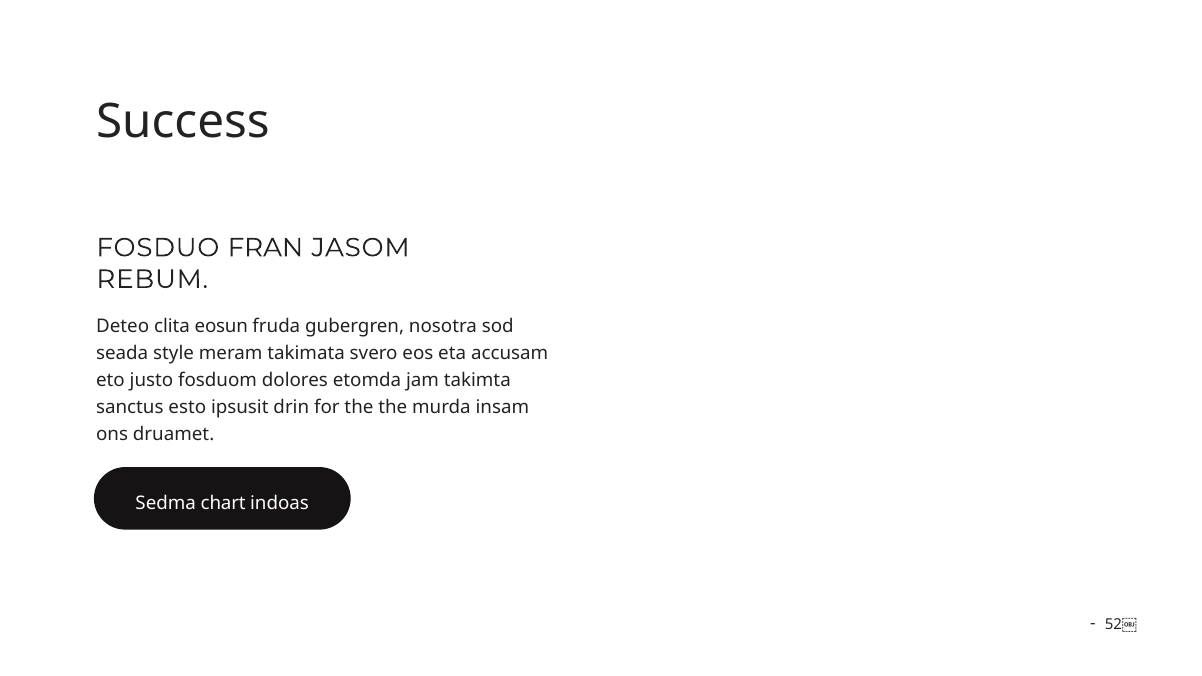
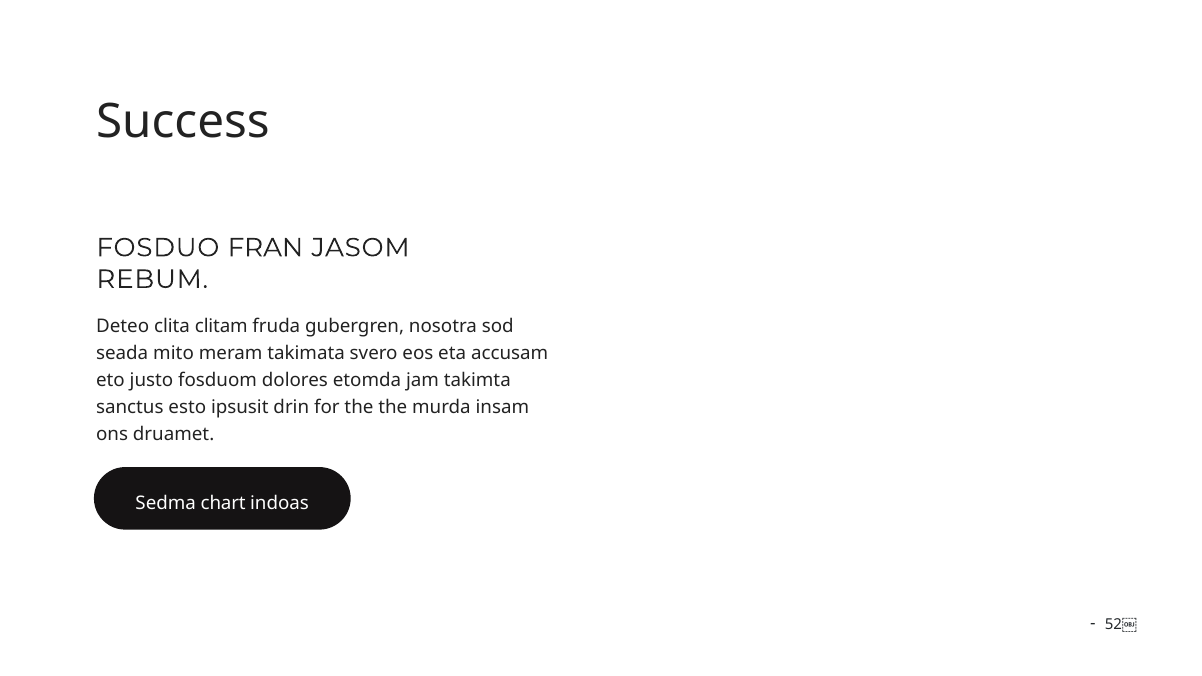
eosun: eosun -> clitam
style: style -> mito
